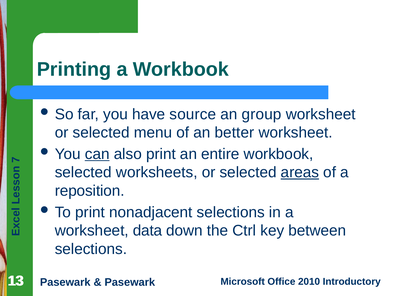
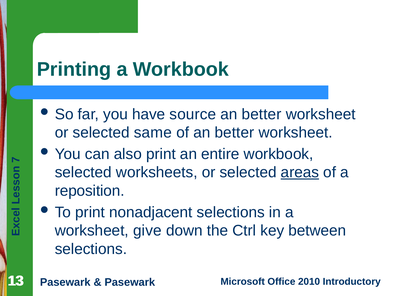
group at (262, 114): group -> better
menu: menu -> same
can underline: present -> none
data: data -> give
